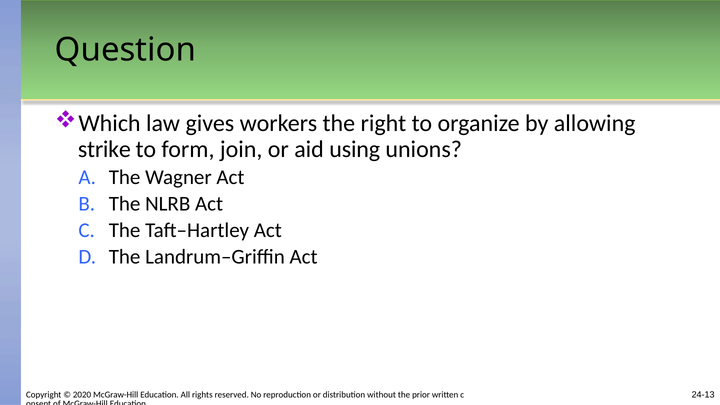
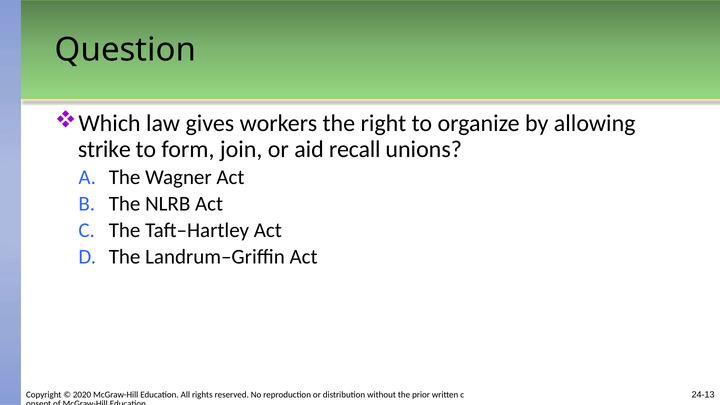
using: using -> recall
